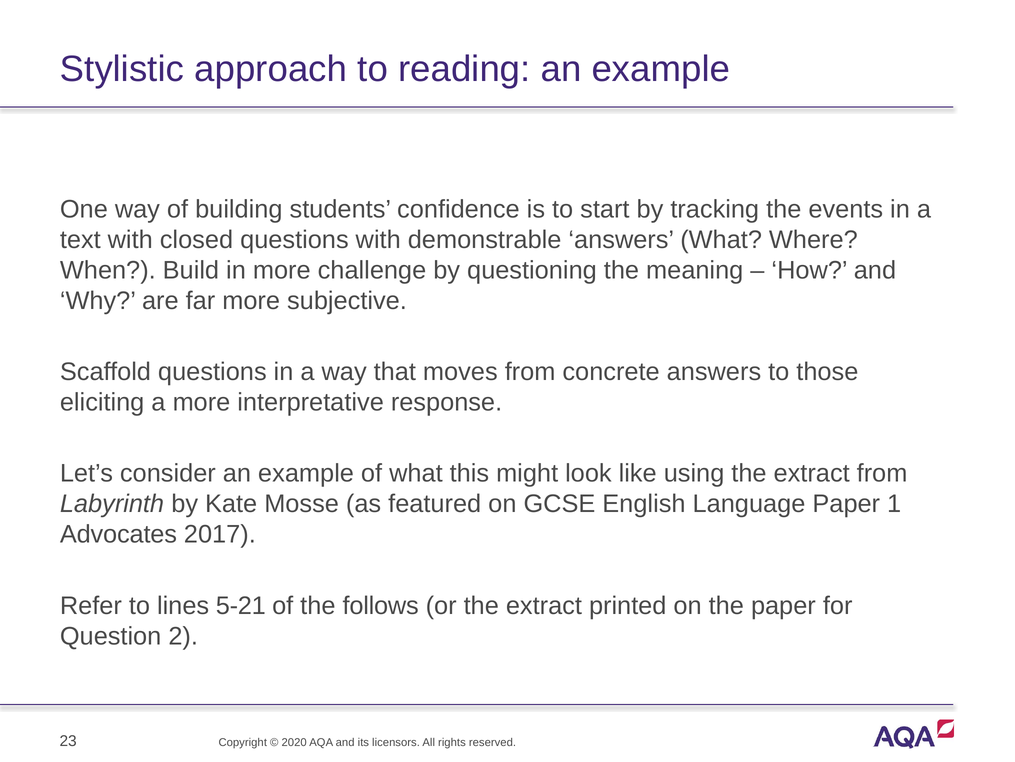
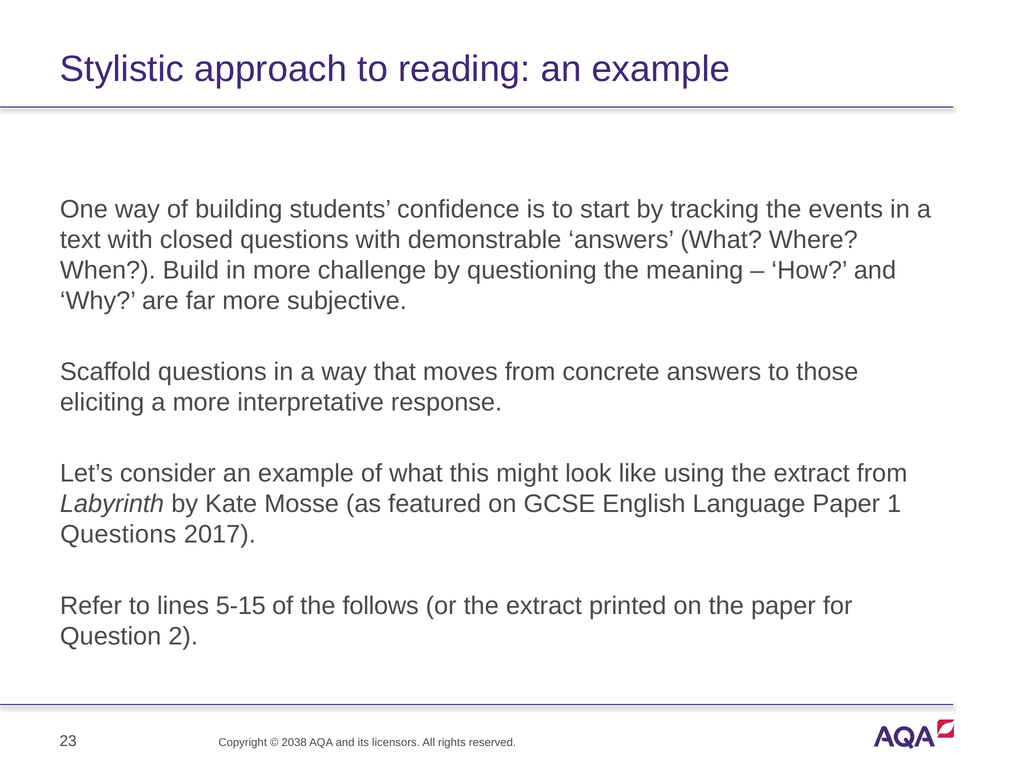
Advocates at (118, 534): Advocates -> Questions
5-21: 5-21 -> 5-15
2020: 2020 -> 2038
